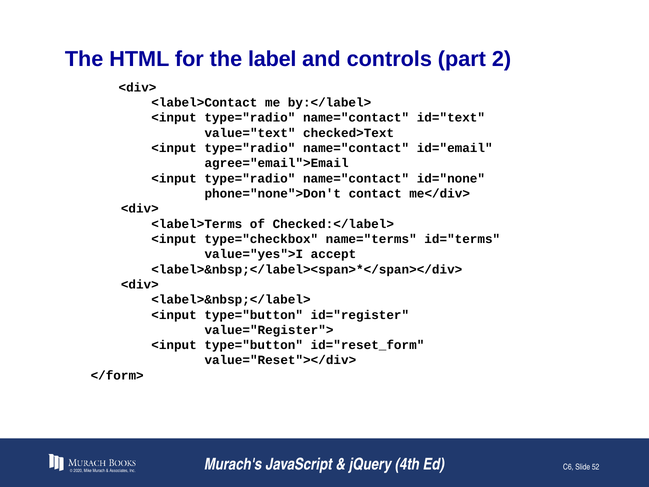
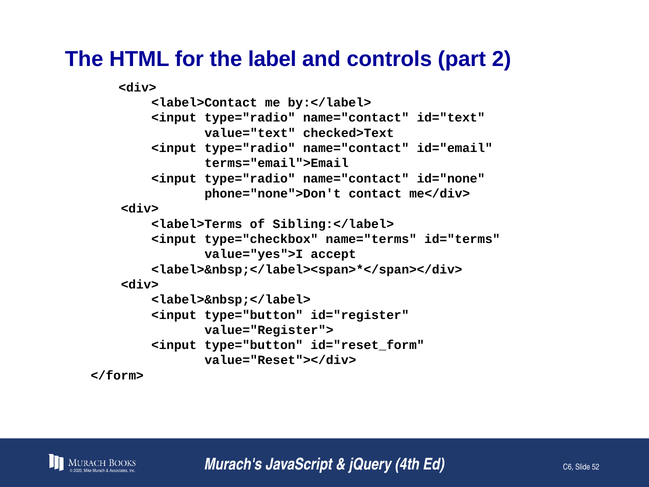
agree="email">Email: agree="email">Email -> terms="email">Email
Checked:</label>: Checked:</label> -> Sibling:</label>
